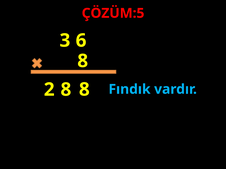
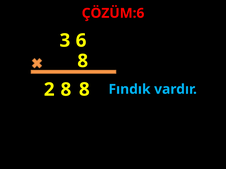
ÇÖZÜM:5: ÇÖZÜM:5 -> ÇÖZÜM:6
